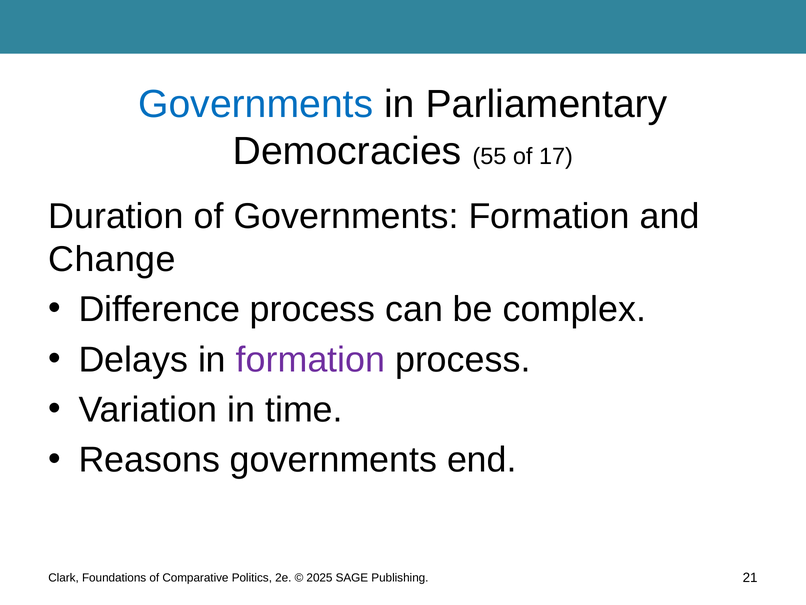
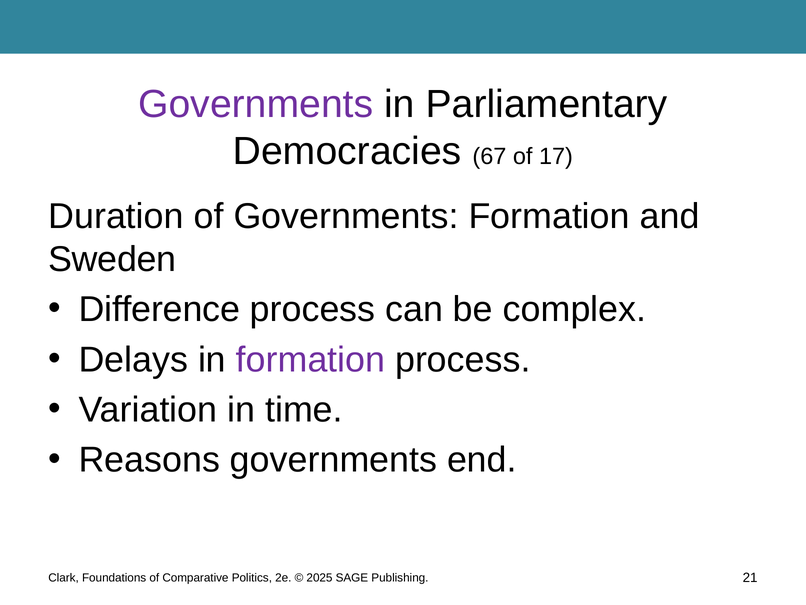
Governments at (256, 104) colour: blue -> purple
55: 55 -> 67
Change: Change -> Sweden
